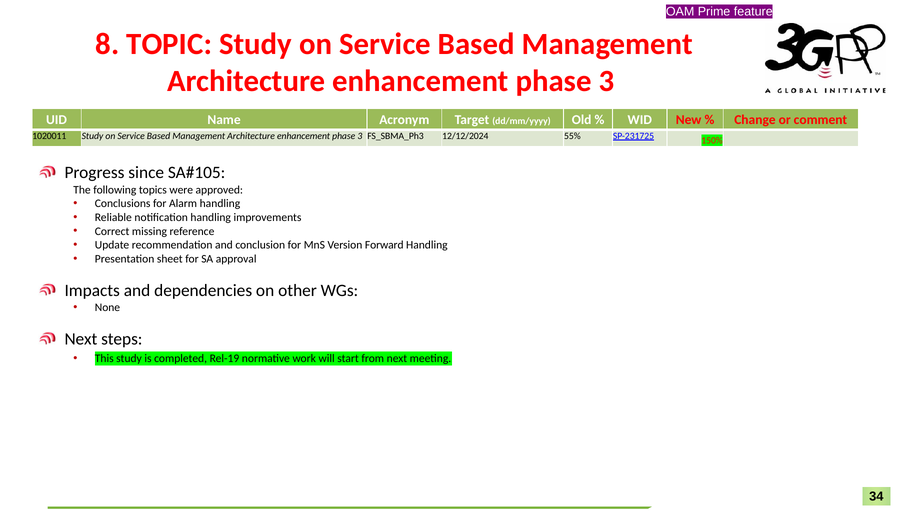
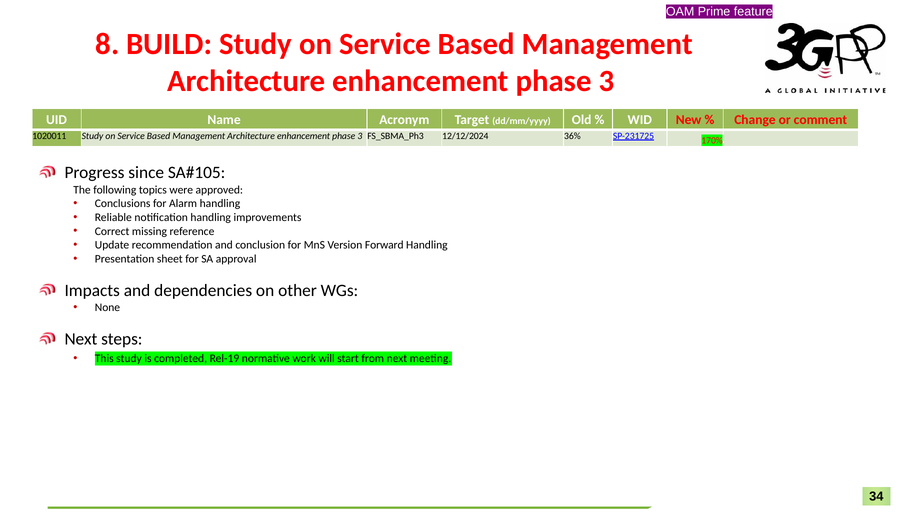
TOPIC: TOPIC -> BUILD
55%: 55% -> 36%
150%: 150% -> 170%
